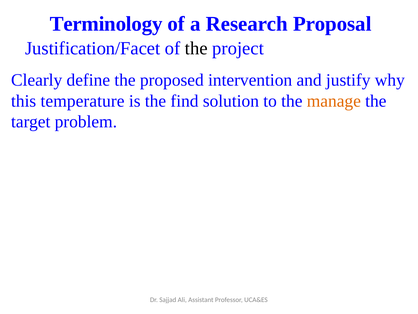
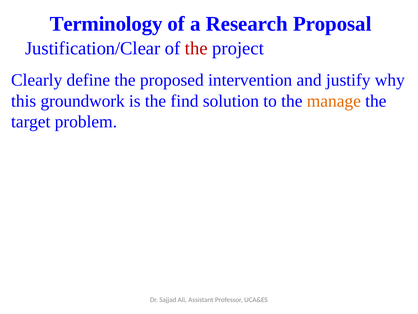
Justification/Facet: Justification/Facet -> Justification/Clear
the at (196, 48) colour: black -> red
temperature: temperature -> groundwork
